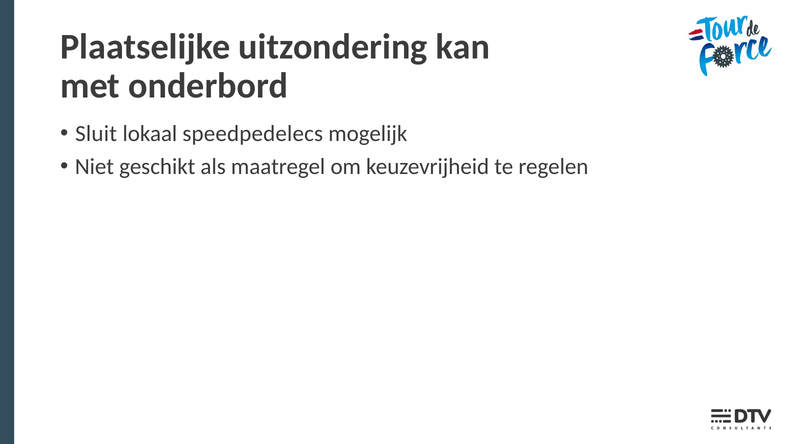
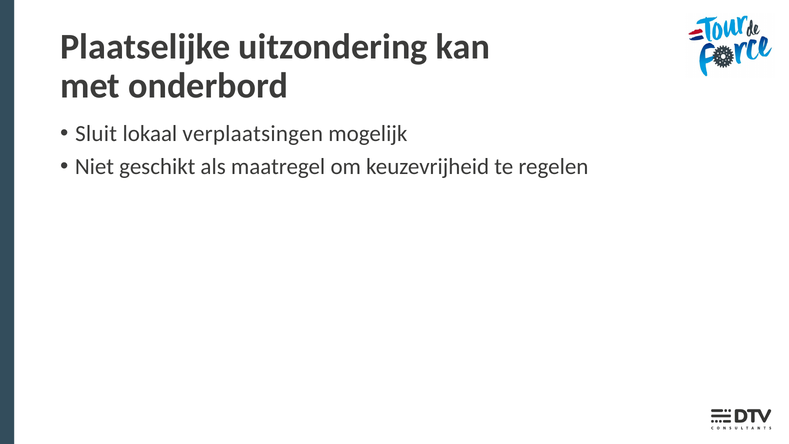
speedpedelecs: speedpedelecs -> verplaatsingen
